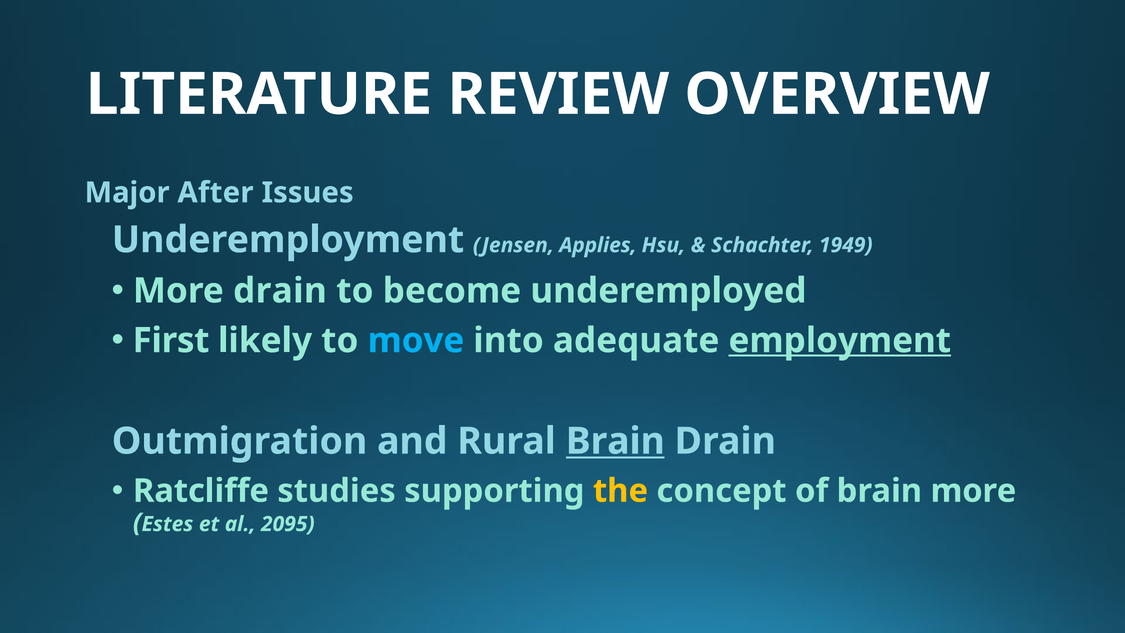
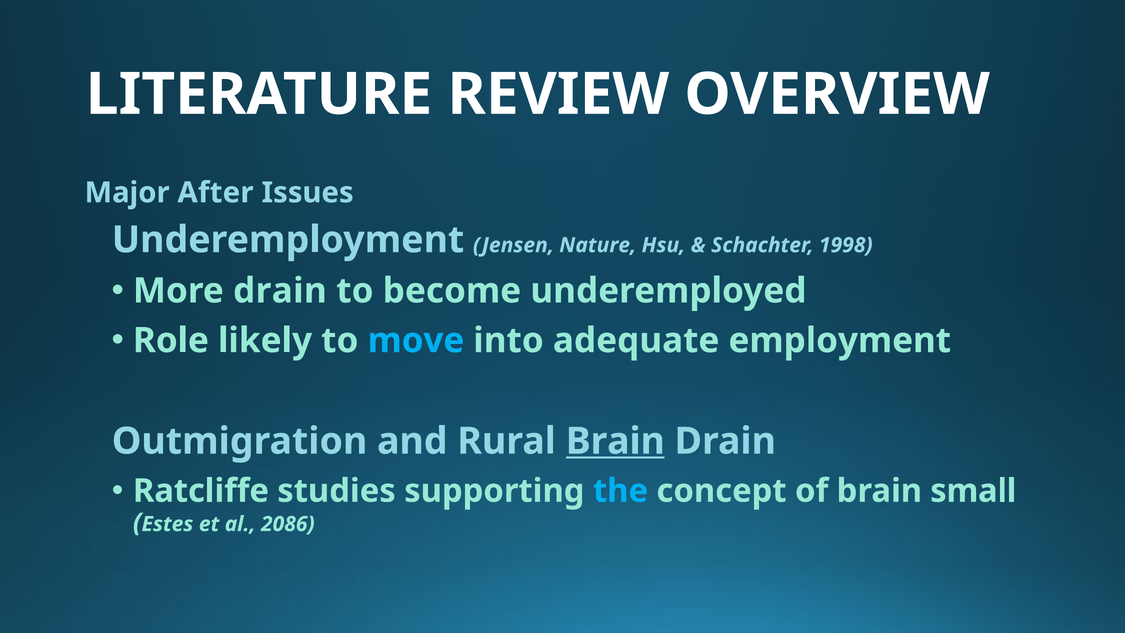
Applies: Applies -> Nature
1949: 1949 -> 1998
First: First -> Role
employment underline: present -> none
the colour: yellow -> light blue
brain more: more -> small
2095: 2095 -> 2086
